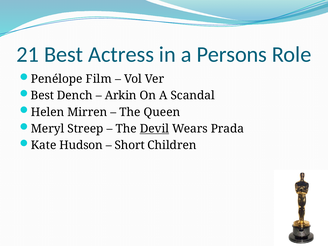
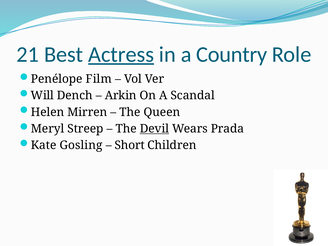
Actress underline: none -> present
Persons: Persons -> Country
Best at (42, 96): Best -> Will
Hudson: Hudson -> Gosling
